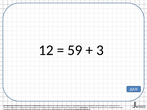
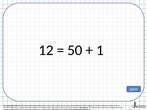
59: 59 -> 50
3: 3 -> 1
